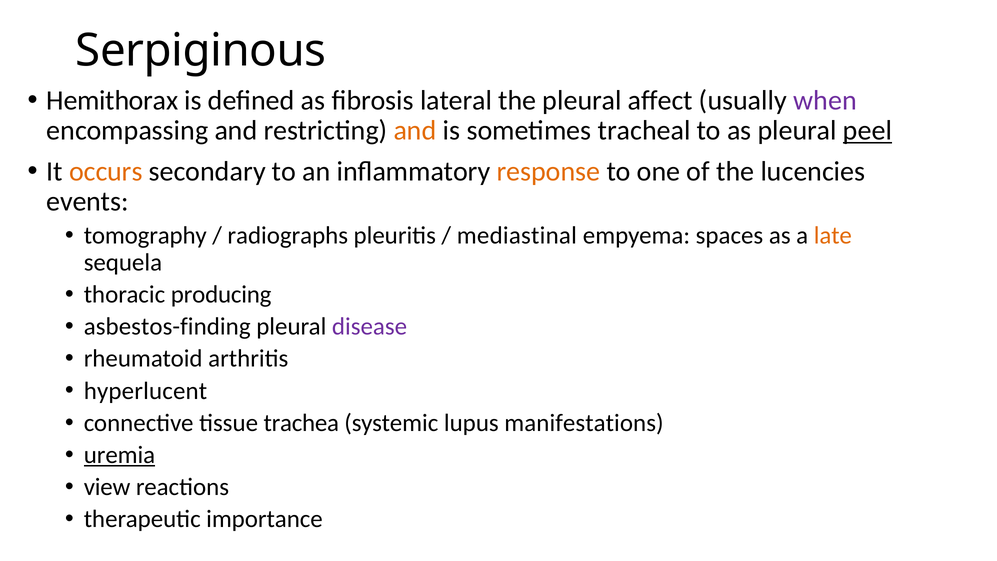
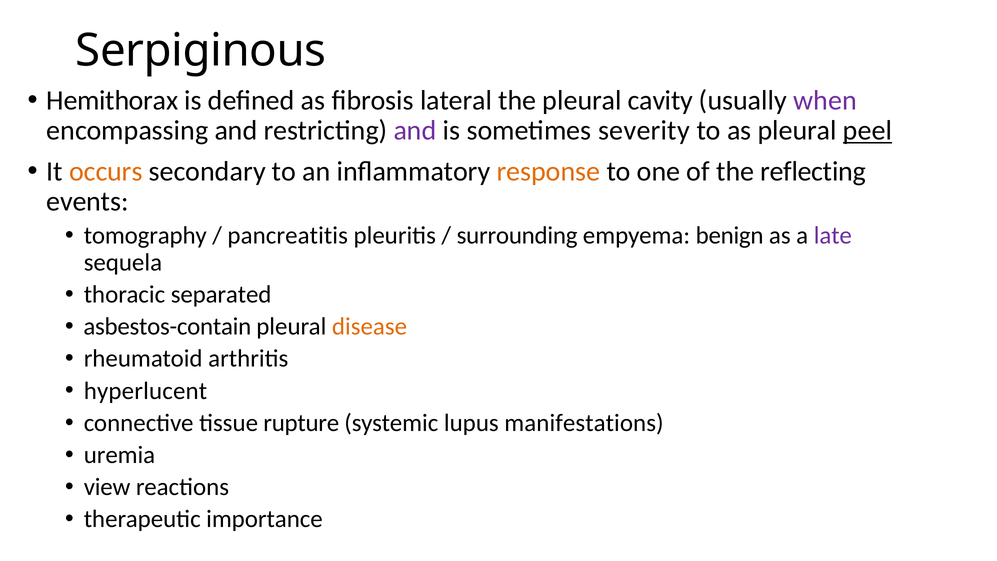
affect: affect -> cavity
and at (415, 131) colour: orange -> purple
tracheal: tracheal -> severity
lucencies: lucencies -> reflecting
radiographs: radiographs -> pancreatitis
mediastinal: mediastinal -> surrounding
spaces: spaces -> benign
late colour: orange -> purple
producing: producing -> separated
asbestos-finding: asbestos-finding -> asbestos-contain
disease colour: purple -> orange
trachea: trachea -> rupture
uremia underline: present -> none
